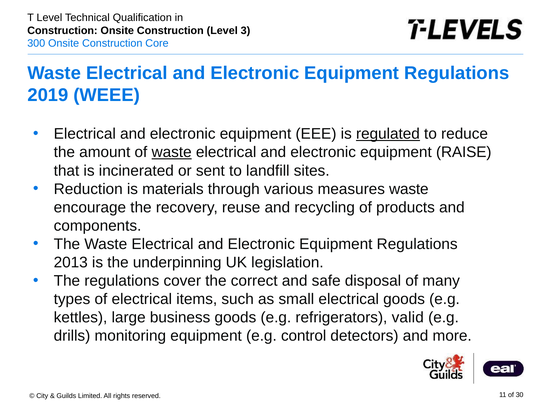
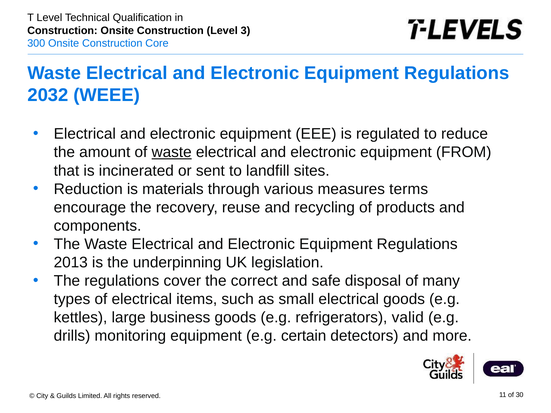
2019: 2019 -> 2032
regulated underline: present -> none
RAISE: RAISE -> FROM
measures waste: waste -> terms
control: control -> certain
